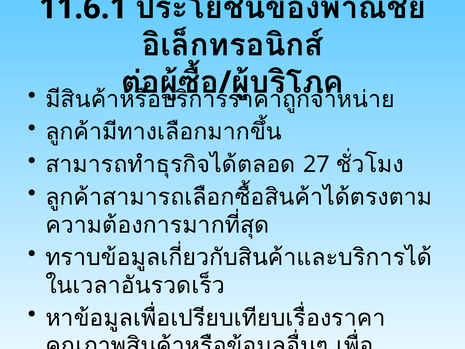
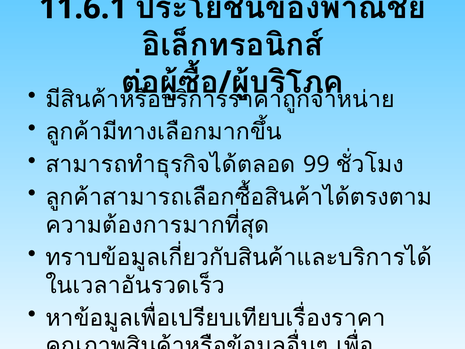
27: 27 -> 99
